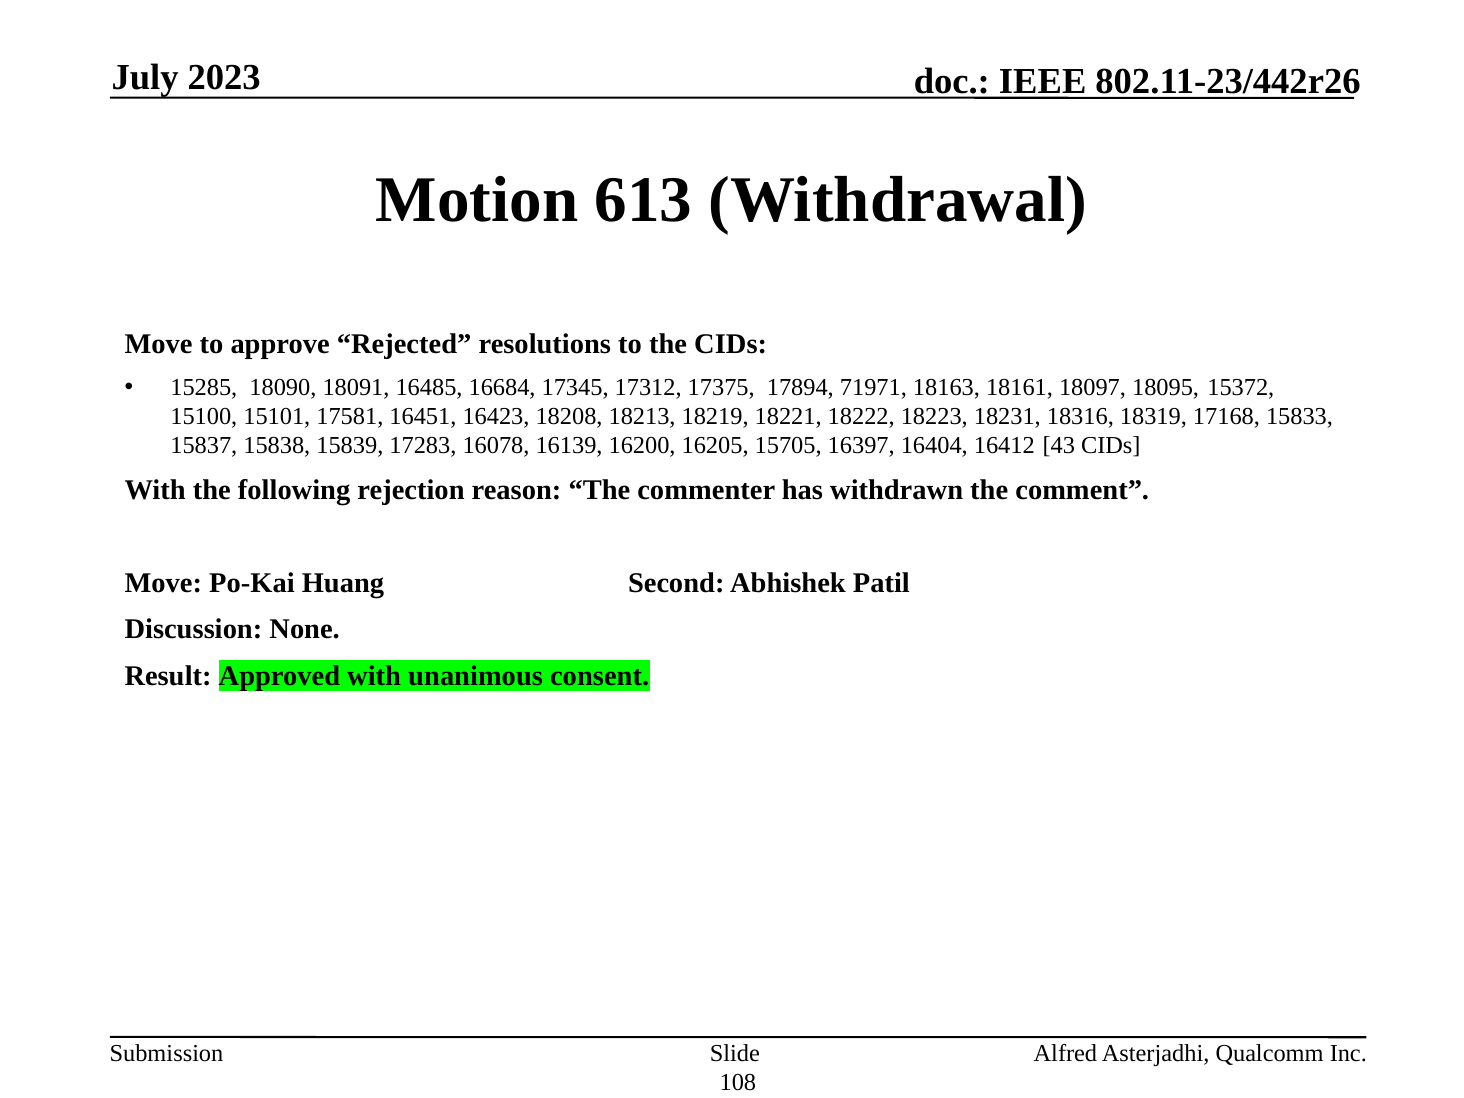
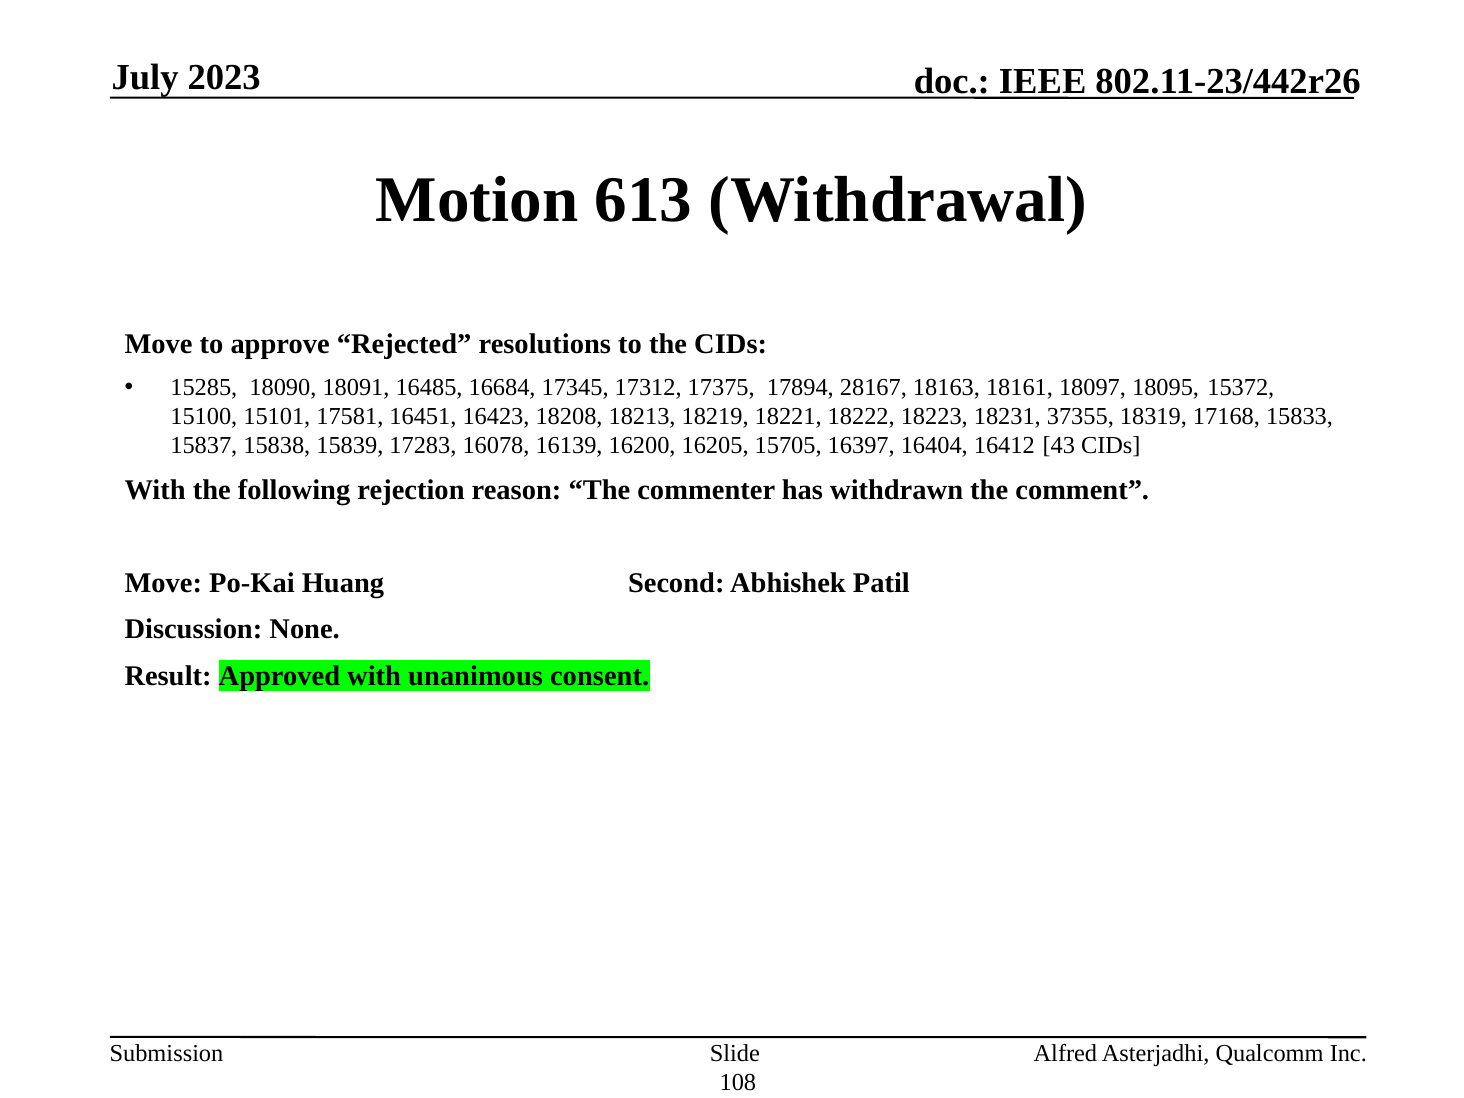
71971: 71971 -> 28167
18316: 18316 -> 37355
